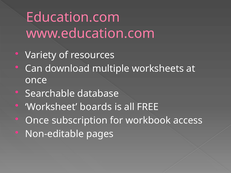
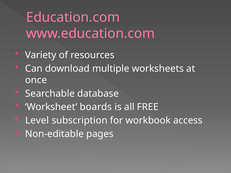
Once at (37, 121): Once -> Level
